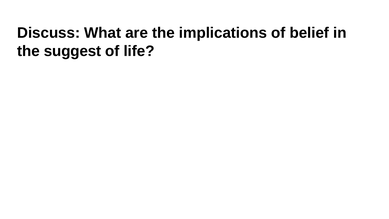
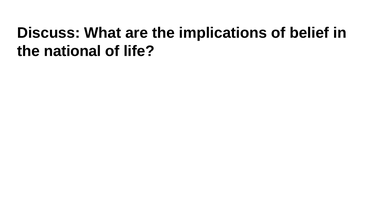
suggest: suggest -> national
